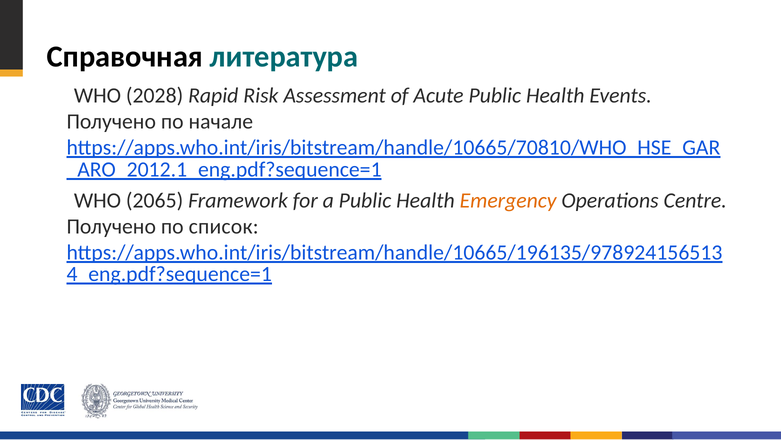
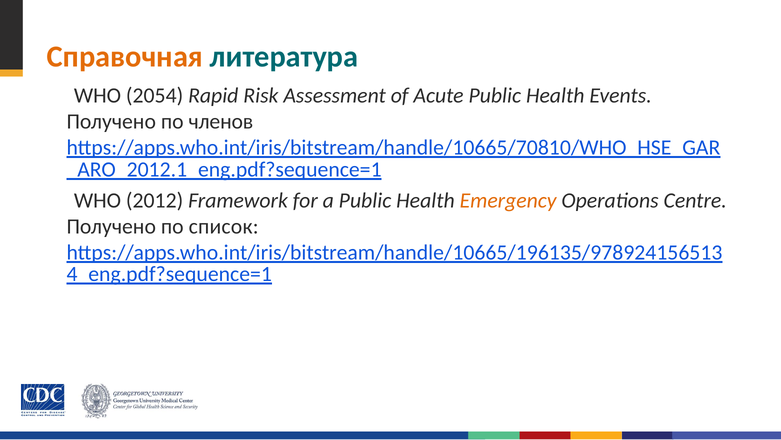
Справочная colour: black -> orange
2028: 2028 -> 2054
начале: начале -> членов
2065: 2065 -> 2012
